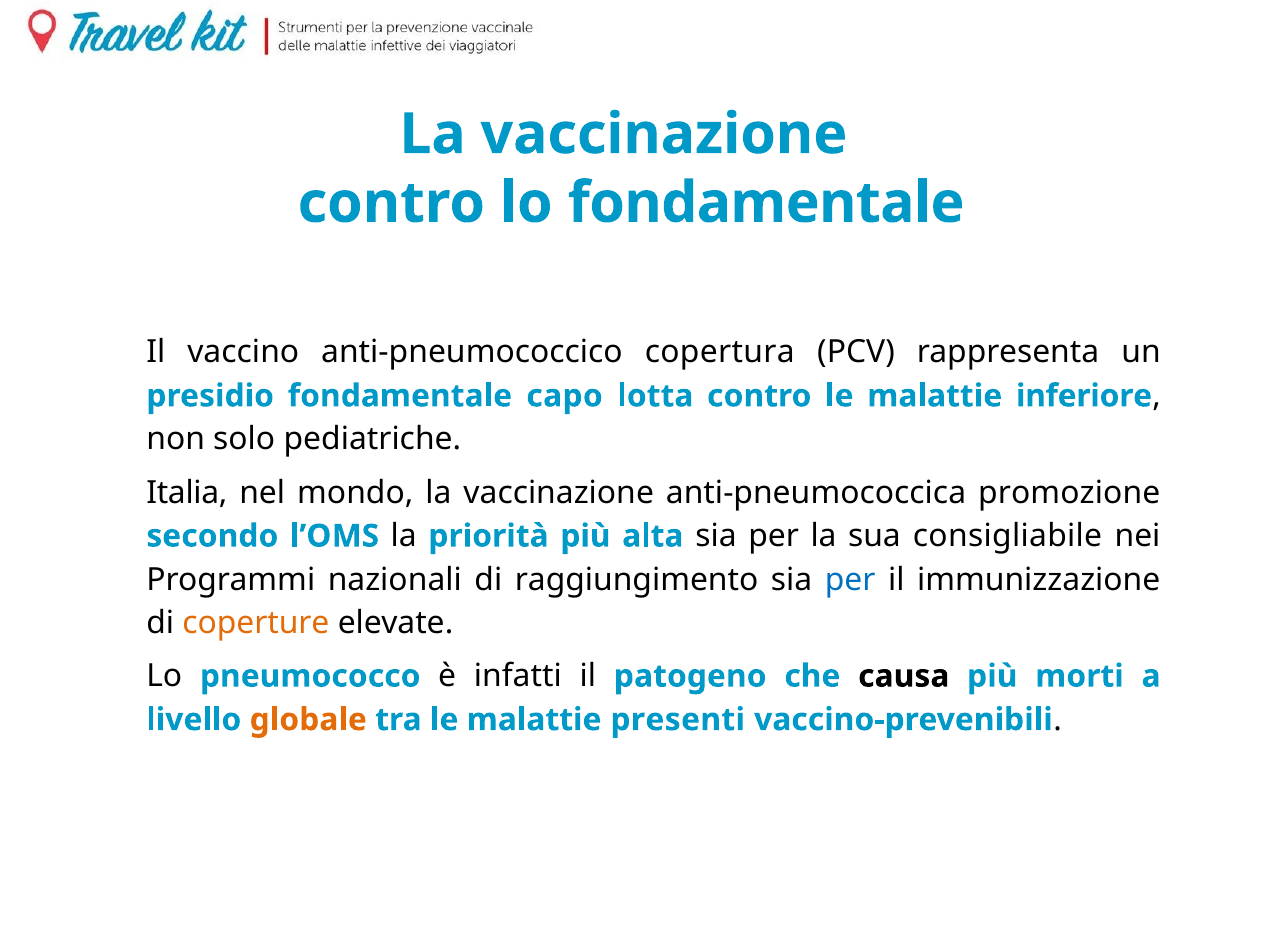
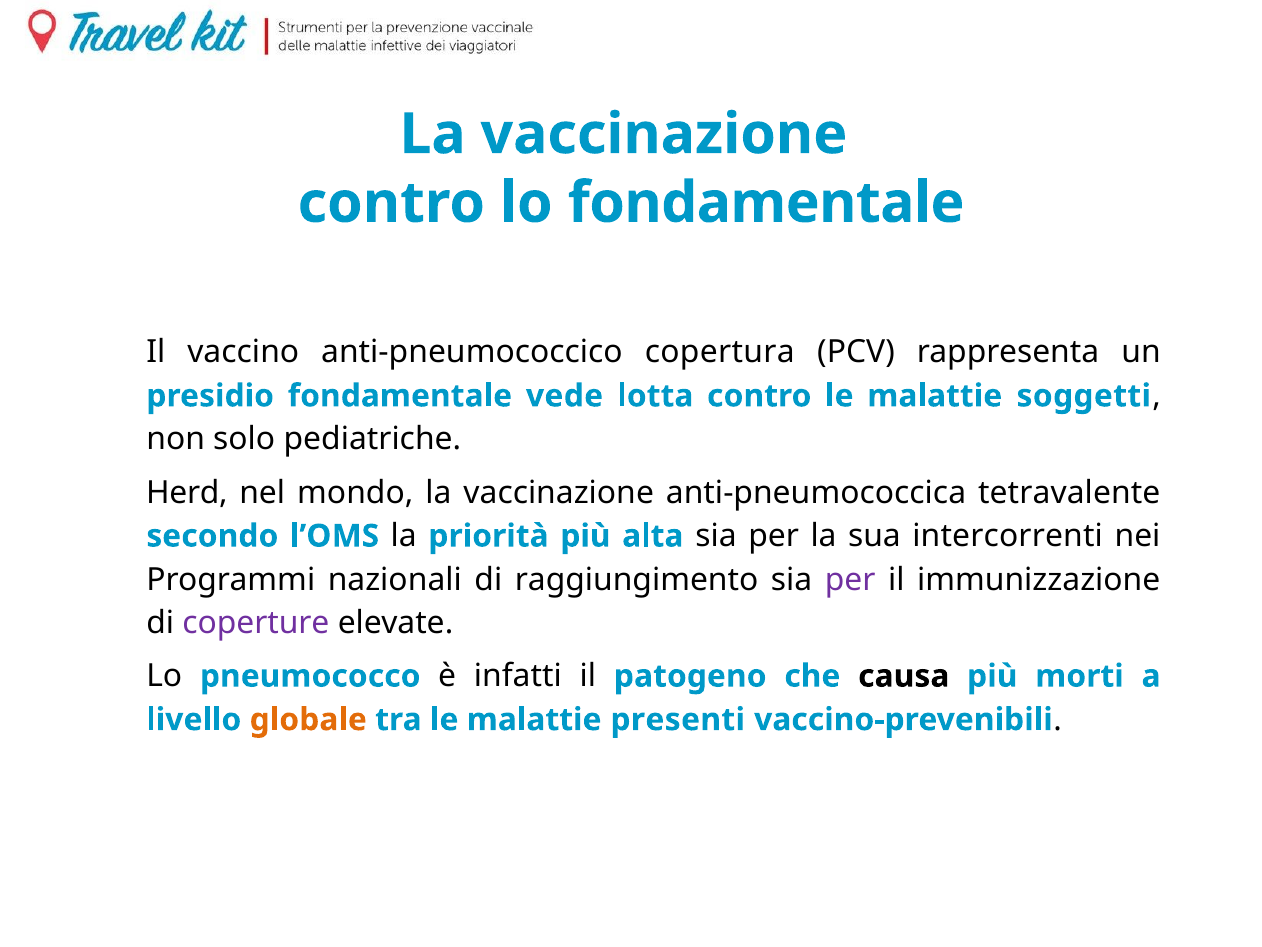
capo: capo -> vede
inferiore: inferiore -> soggetti
Italia: Italia -> Herd
promozione: promozione -> tetravalente
consigliabile: consigliabile -> intercorrenti
per at (850, 579) colour: blue -> purple
coperture colour: orange -> purple
